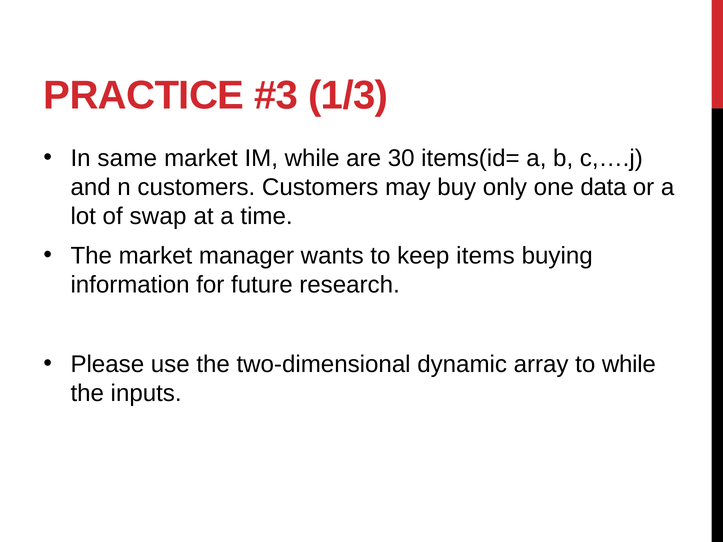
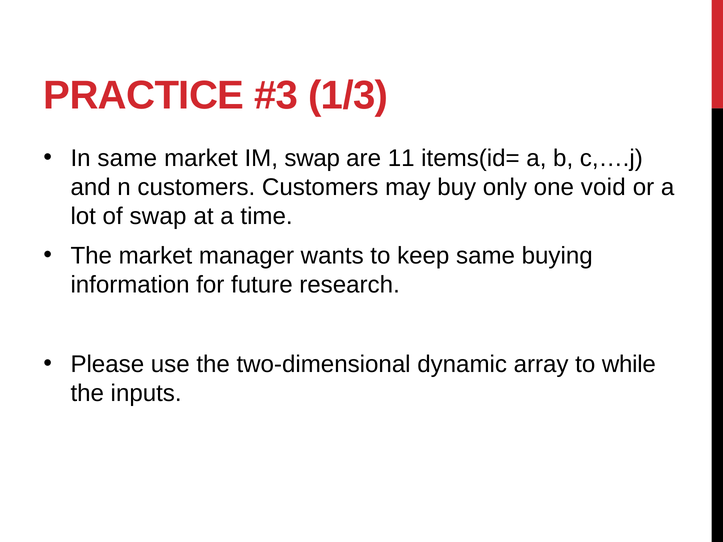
IM while: while -> swap
30: 30 -> 11
data: data -> void
keep items: items -> same
